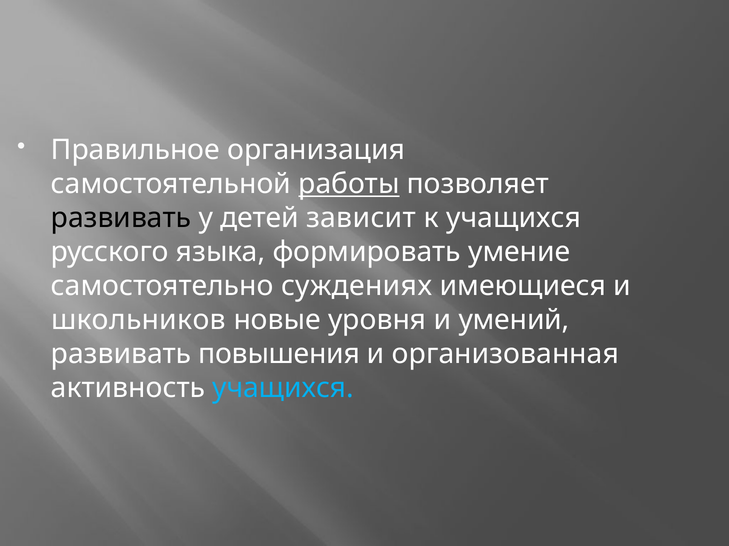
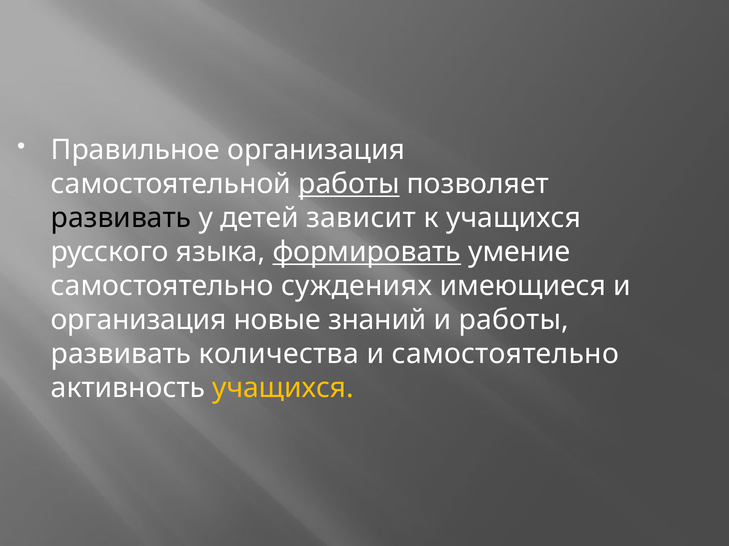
формировать underline: none -> present
школьников at (138, 320): школьников -> организация
уровня: уровня -> знаний
и умений: умений -> работы
повышения: повышения -> количества
и организованная: организованная -> самостоятельно
учащихся at (283, 388) colour: light blue -> yellow
